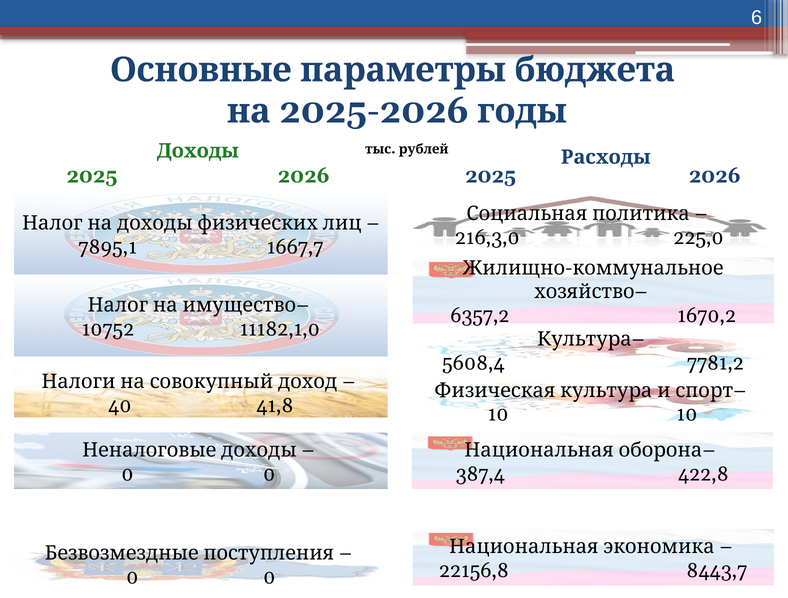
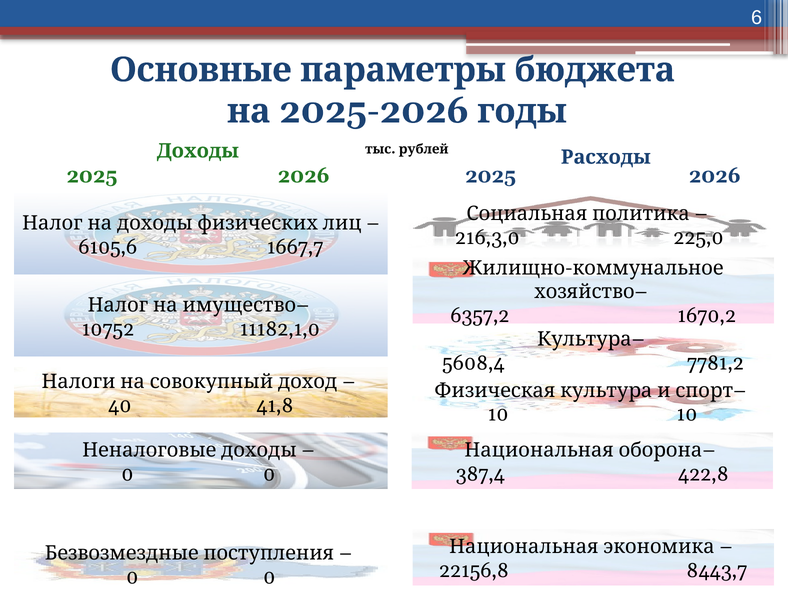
7895,1: 7895,1 -> 6105,6
